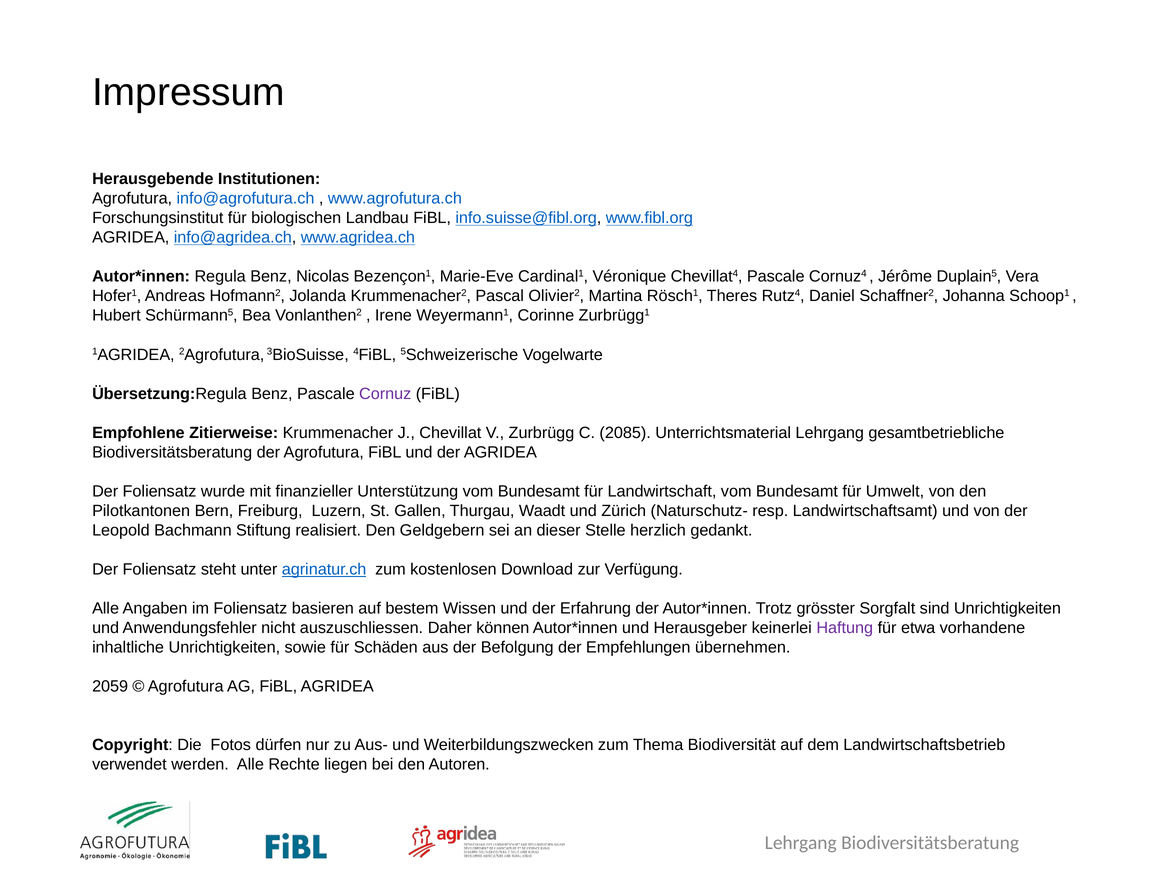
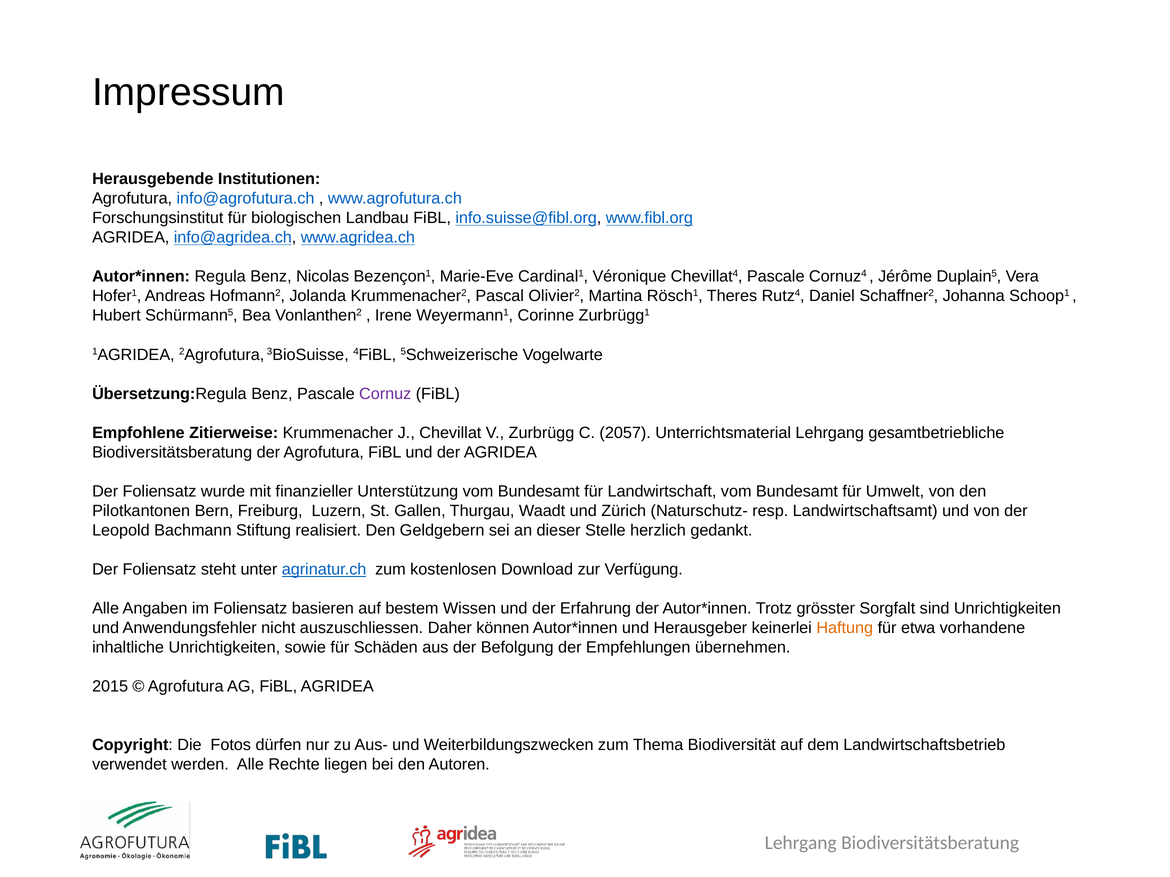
2085: 2085 -> 2057
Haftung colour: purple -> orange
2059: 2059 -> 2015
